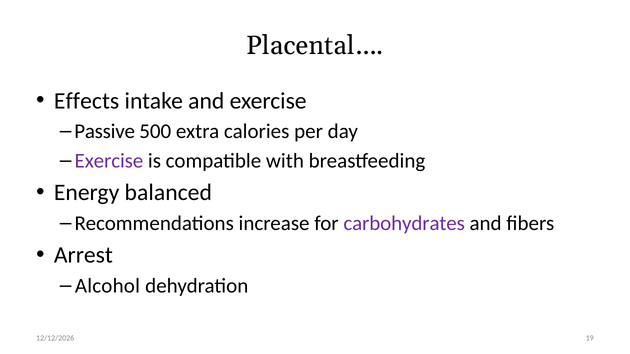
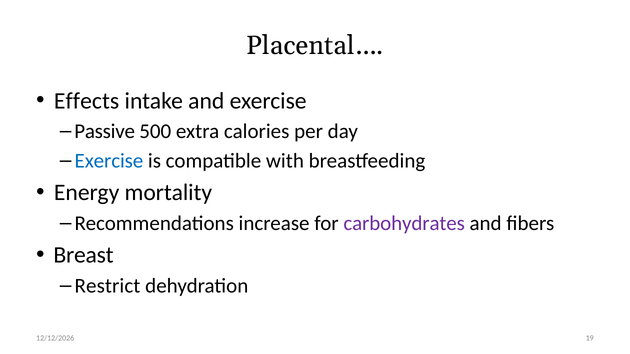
Exercise at (109, 161) colour: purple -> blue
balanced: balanced -> mortality
Arrest: Arrest -> Breast
Alcohol: Alcohol -> Restrict
